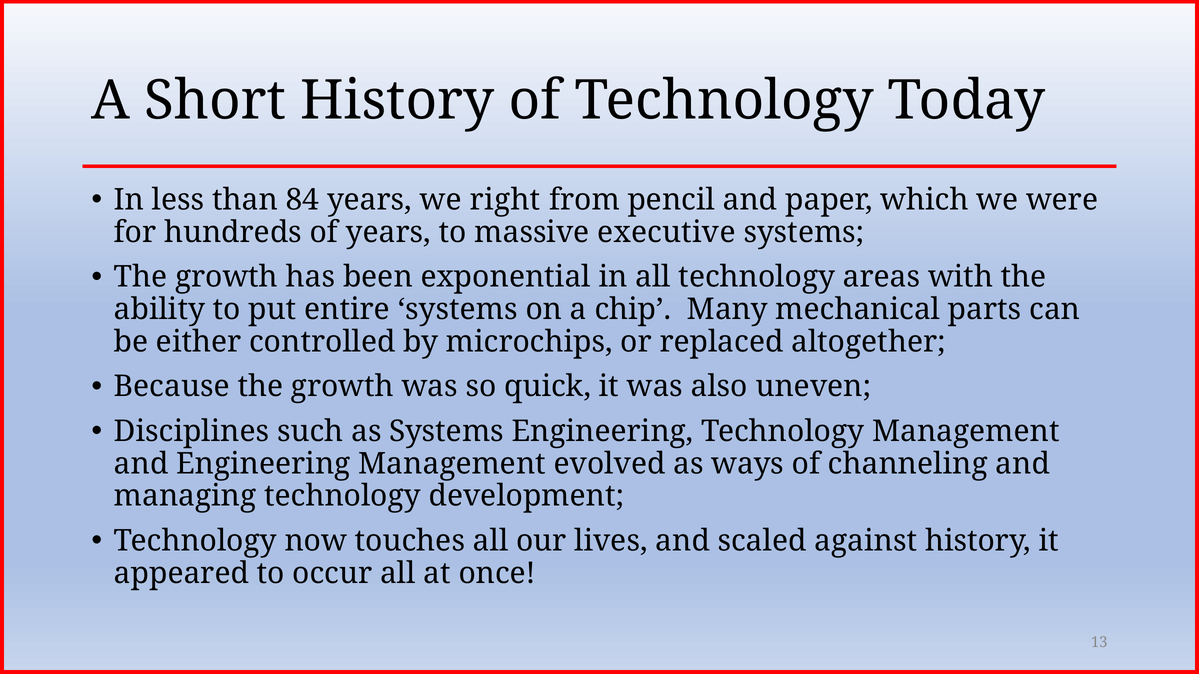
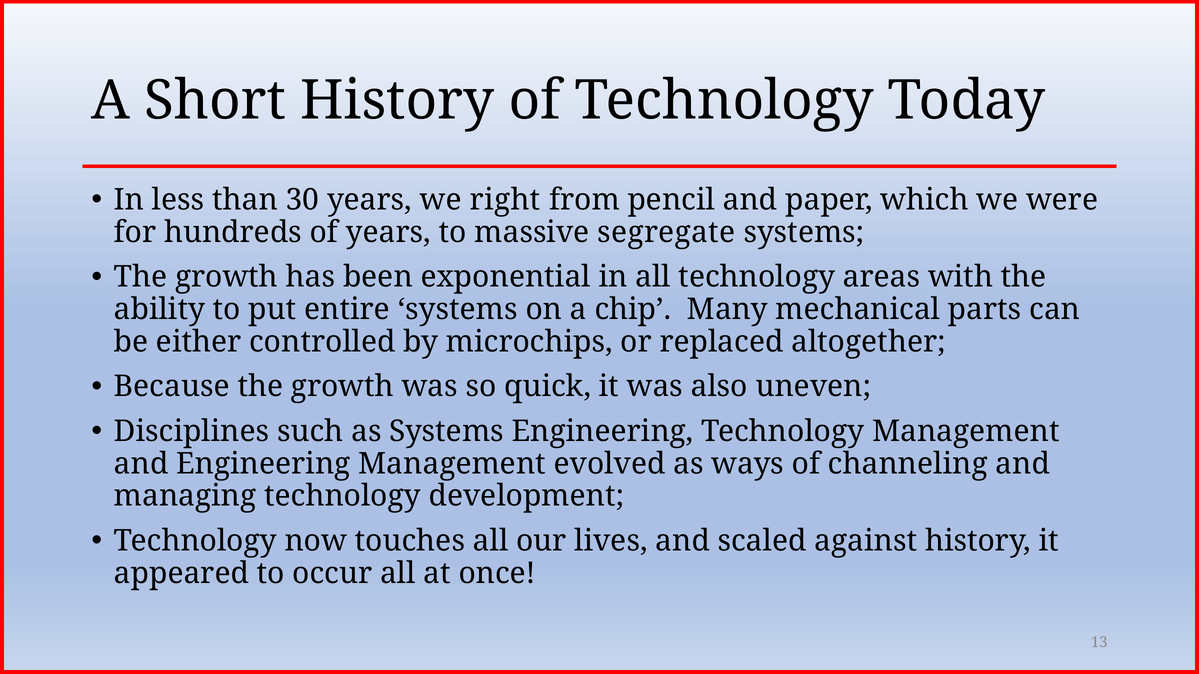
84: 84 -> 30
executive: executive -> segregate
